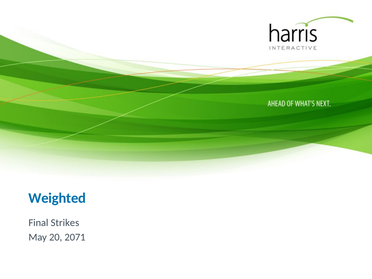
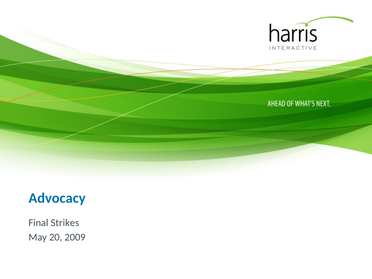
Weighted: Weighted -> Advocacy
2071: 2071 -> 2009
